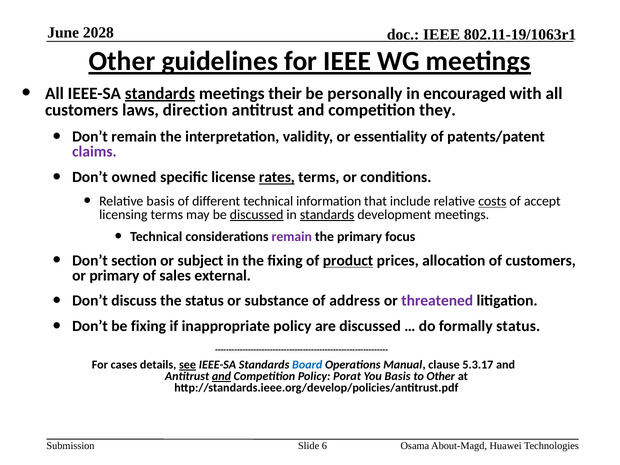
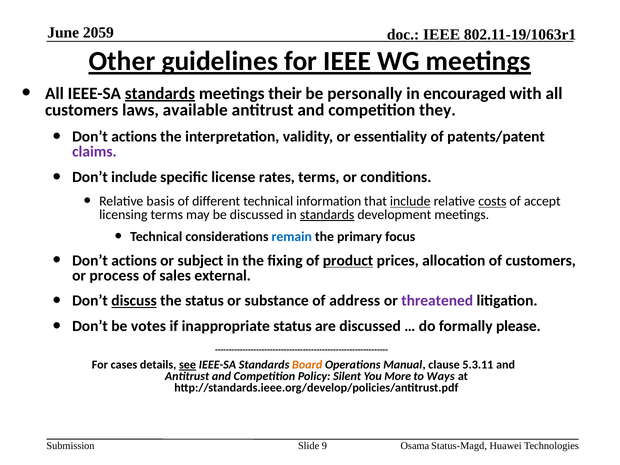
2028: 2028 -> 2059
direction: direction -> available
remain at (134, 137): remain -> actions
Don’t owned: owned -> include
rates underline: present -> none
include at (410, 201) underline: none -> present
discussed at (257, 215) underline: present -> none
remain at (292, 237) colour: purple -> blue
section at (134, 261): section -> actions
or primary: primary -> process
discuss underline: none -> present
be fixing: fixing -> votes
inappropriate policy: policy -> status
formally status: status -> please
Board colour: blue -> orange
5.3.17: 5.3.17 -> 5.3.11
and at (221, 376) underline: present -> none
Porat: Porat -> Silent
You Basis: Basis -> More
to Other: Other -> Ways
6: 6 -> 9
About-Magd: About-Magd -> Status-Magd
